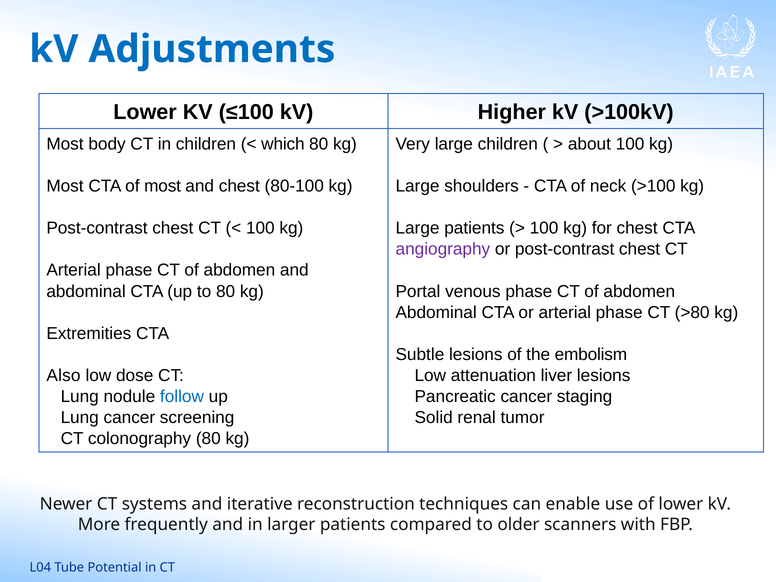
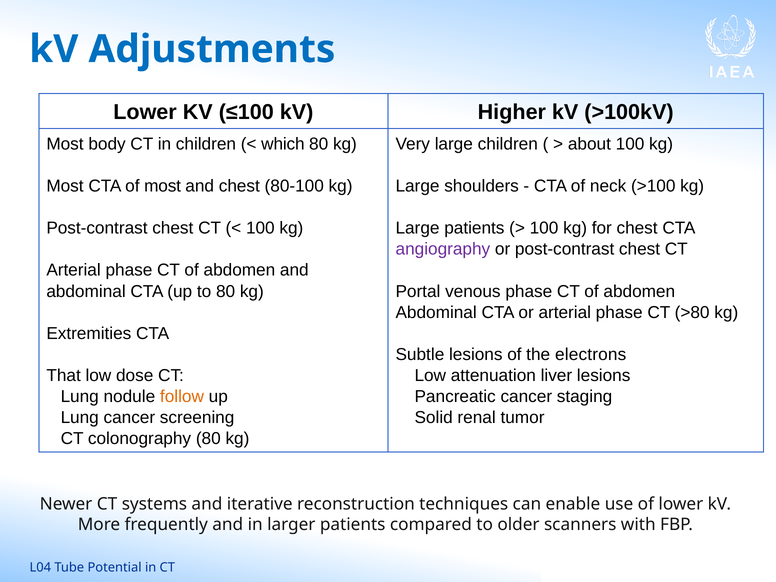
embolism: embolism -> electrons
Also: Also -> That
follow colour: blue -> orange
